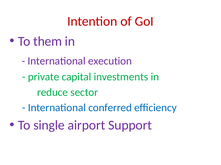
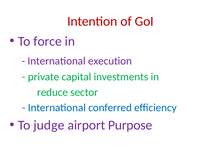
them: them -> force
single: single -> judge
Support: Support -> Purpose
